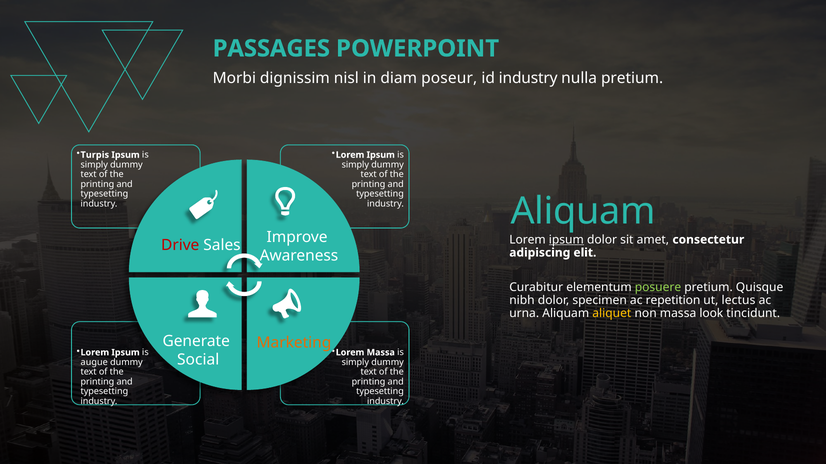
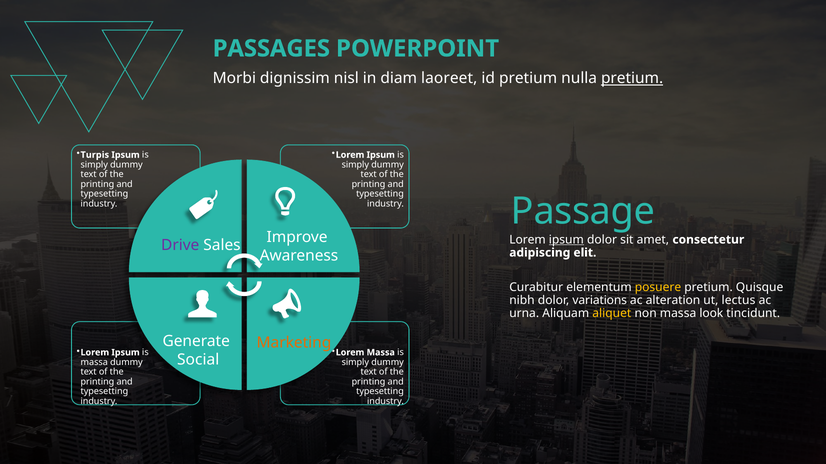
poseur: poseur -> laoreet
id industry: industry -> pretium
pretium at (632, 78) underline: none -> present
Aliquam at (583, 212): Aliquam -> Passage
Drive colour: red -> purple
posuere colour: light green -> yellow
specimen: specimen -> variations
repetition: repetition -> alteration
augue at (94, 363): augue -> massa
